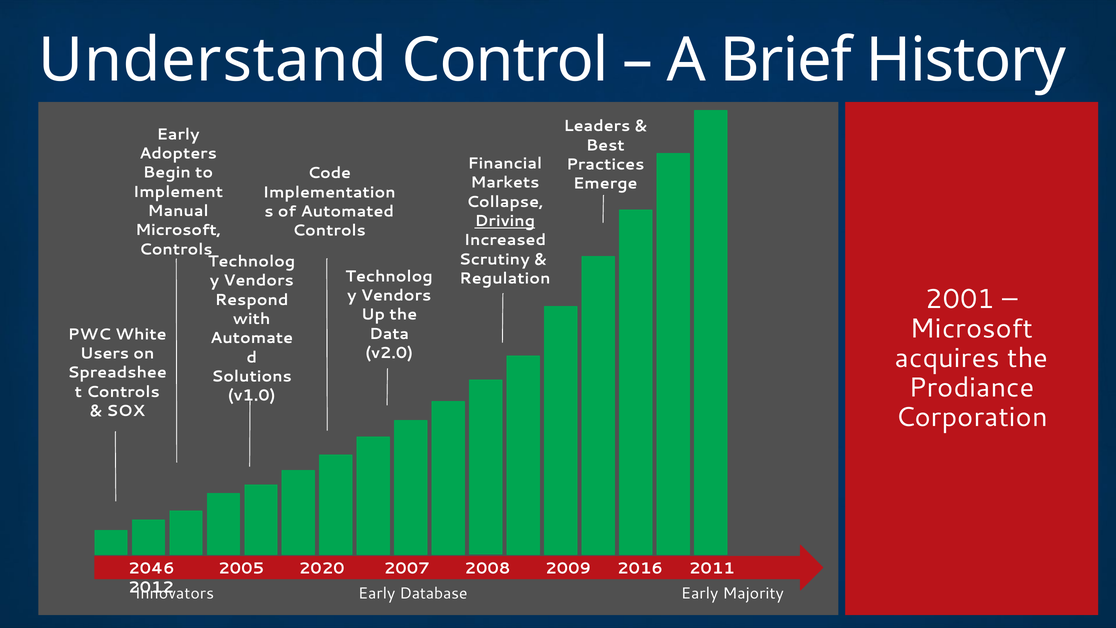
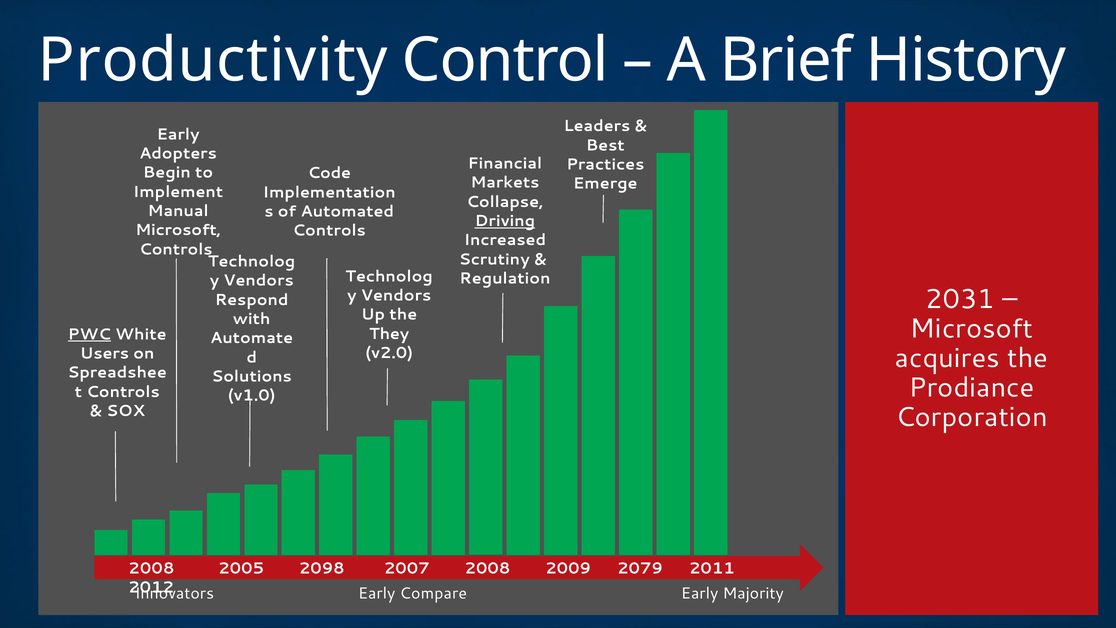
Understand: Understand -> Productivity
2001: 2001 -> 2031
Data: Data -> They
PWC underline: none -> present
2046 at (151, 568): 2046 -> 2008
2020: 2020 -> 2098
2016: 2016 -> 2079
Database: Database -> Compare
